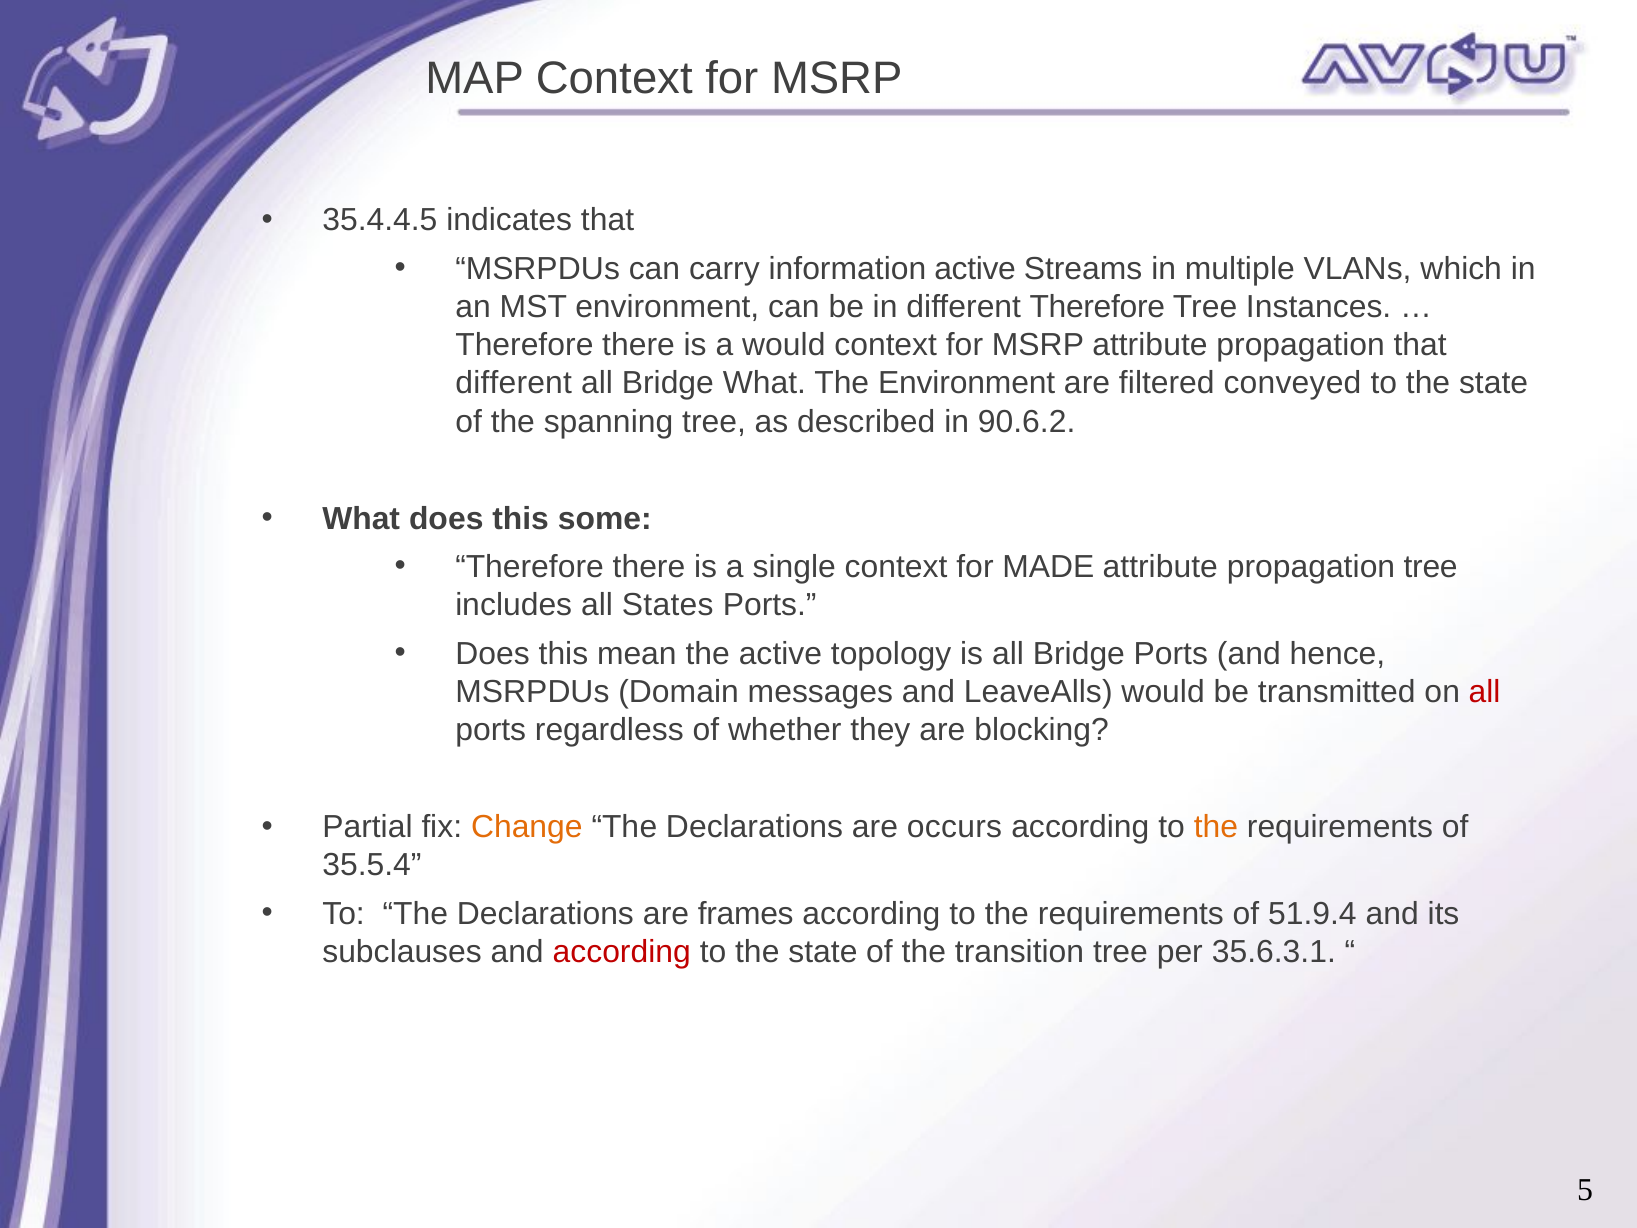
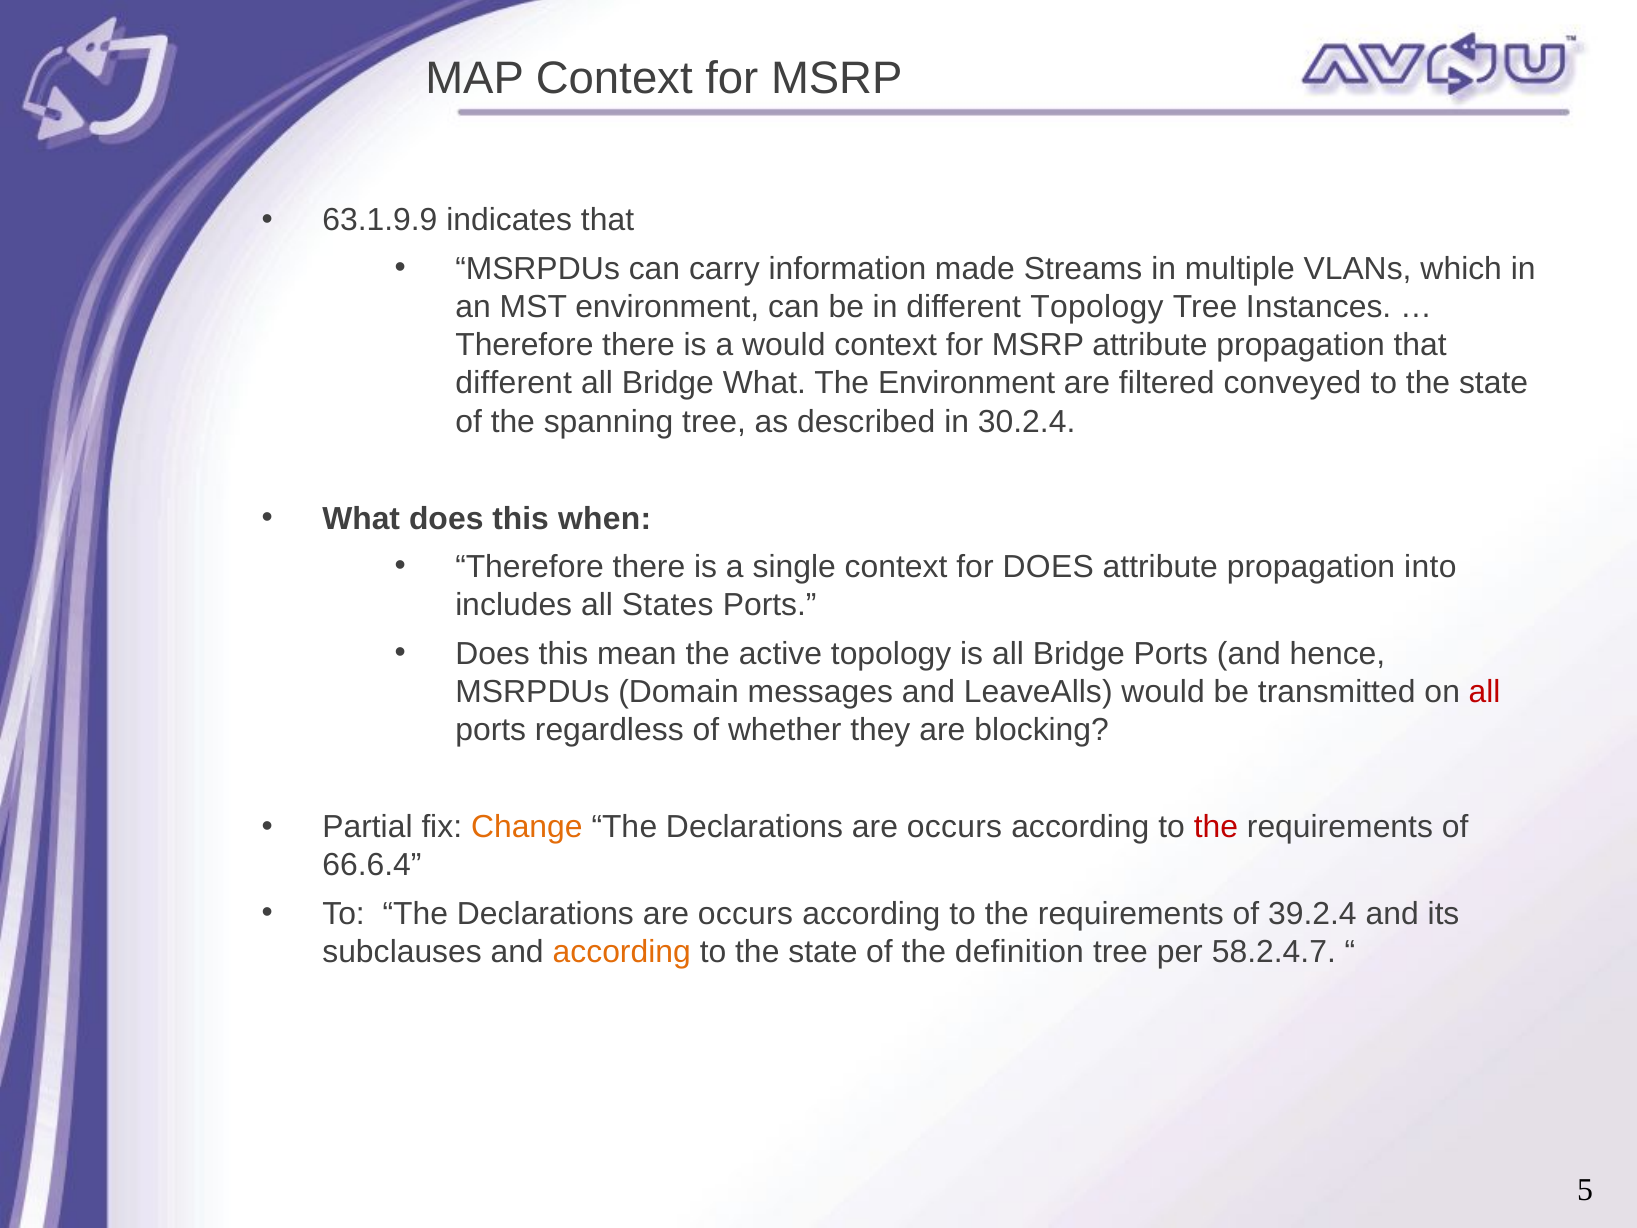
35.4.4.5: 35.4.4.5 -> 63.1.9.9
information active: active -> made
different Therefore: Therefore -> Topology
90.6.2: 90.6.2 -> 30.2.4
some: some -> when
for MADE: MADE -> DOES
propagation tree: tree -> into
the at (1216, 827) colour: orange -> red
35.5.4: 35.5.4 -> 66.6.4
frames at (746, 914): frames -> occurs
51.9.4: 51.9.4 -> 39.2.4
according at (622, 952) colour: red -> orange
transition: transition -> definition
35.6.3.1: 35.6.3.1 -> 58.2.4.7
